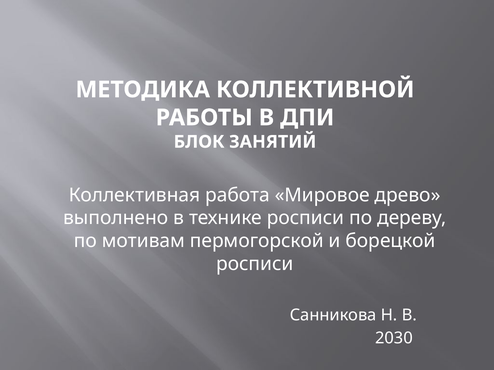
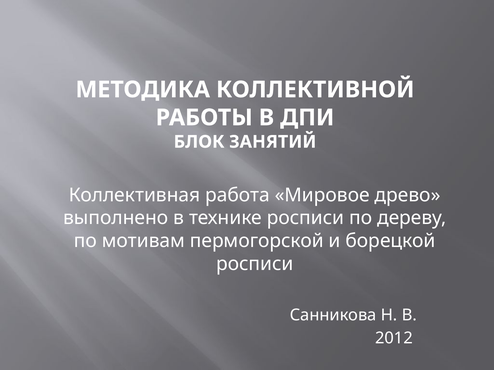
2030: 2030 -> 2012
